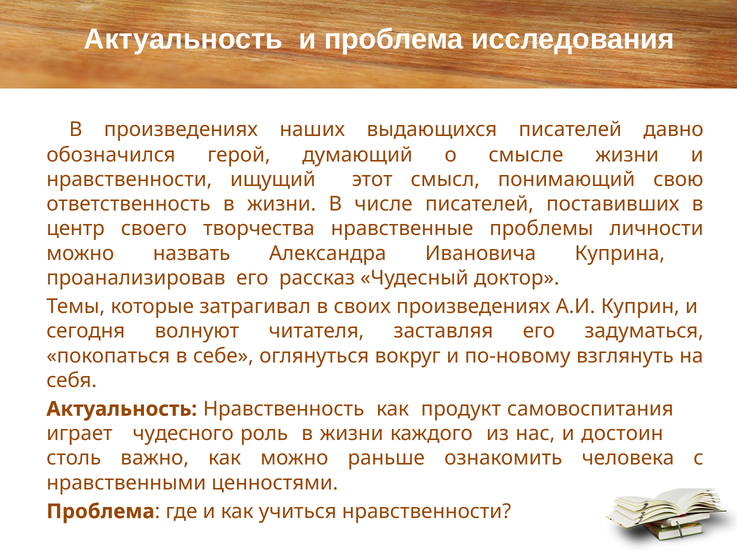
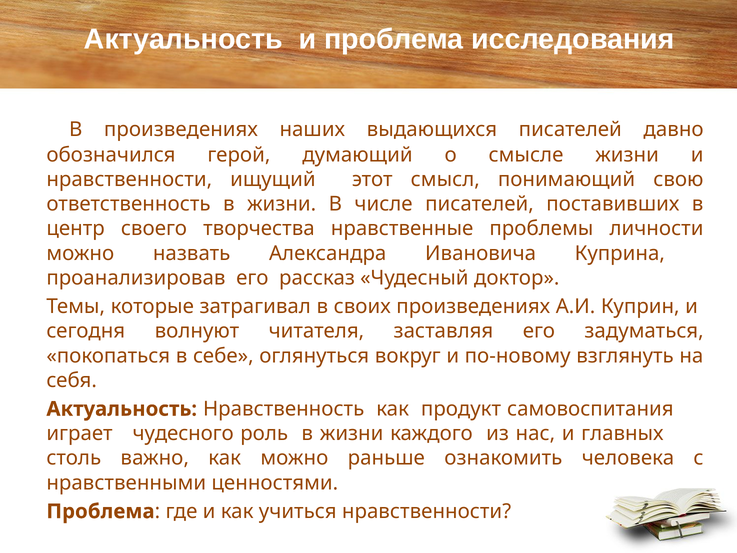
достоин: достоин -> главных
